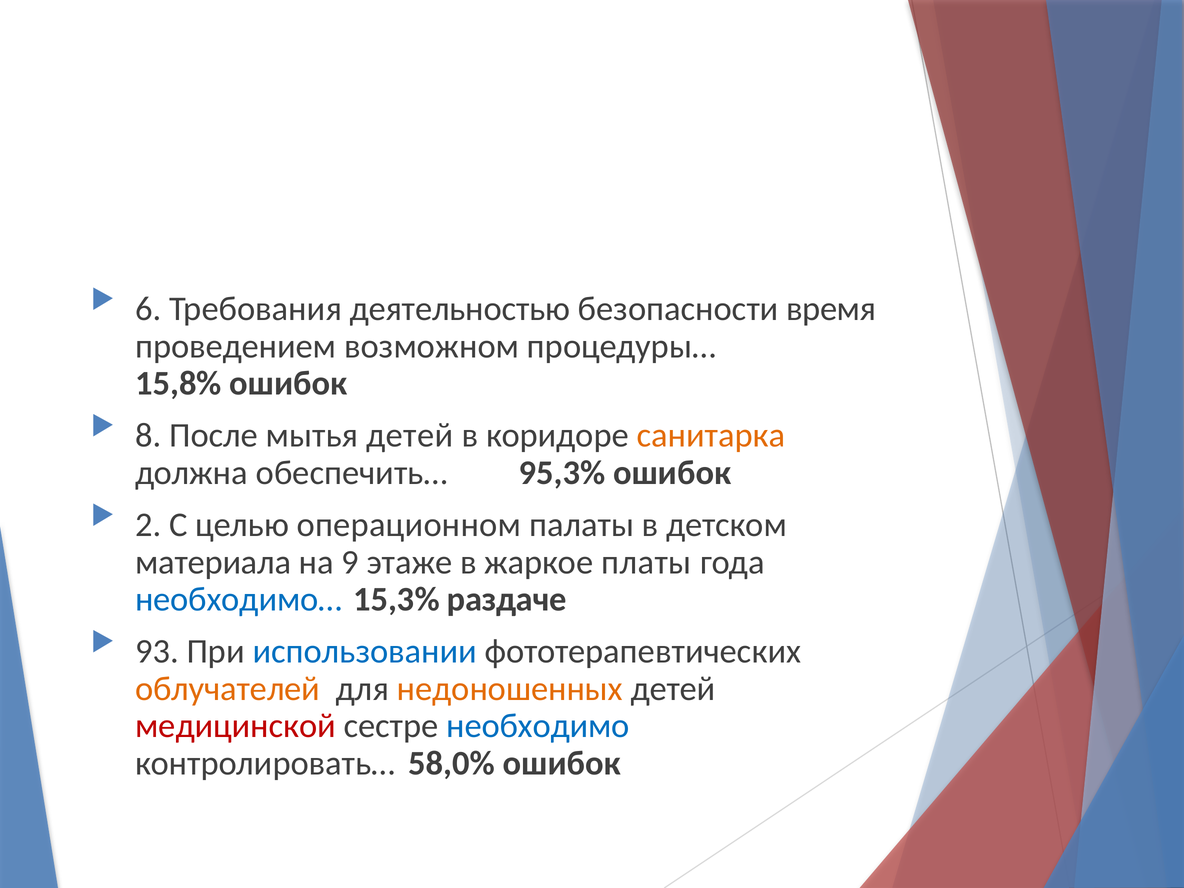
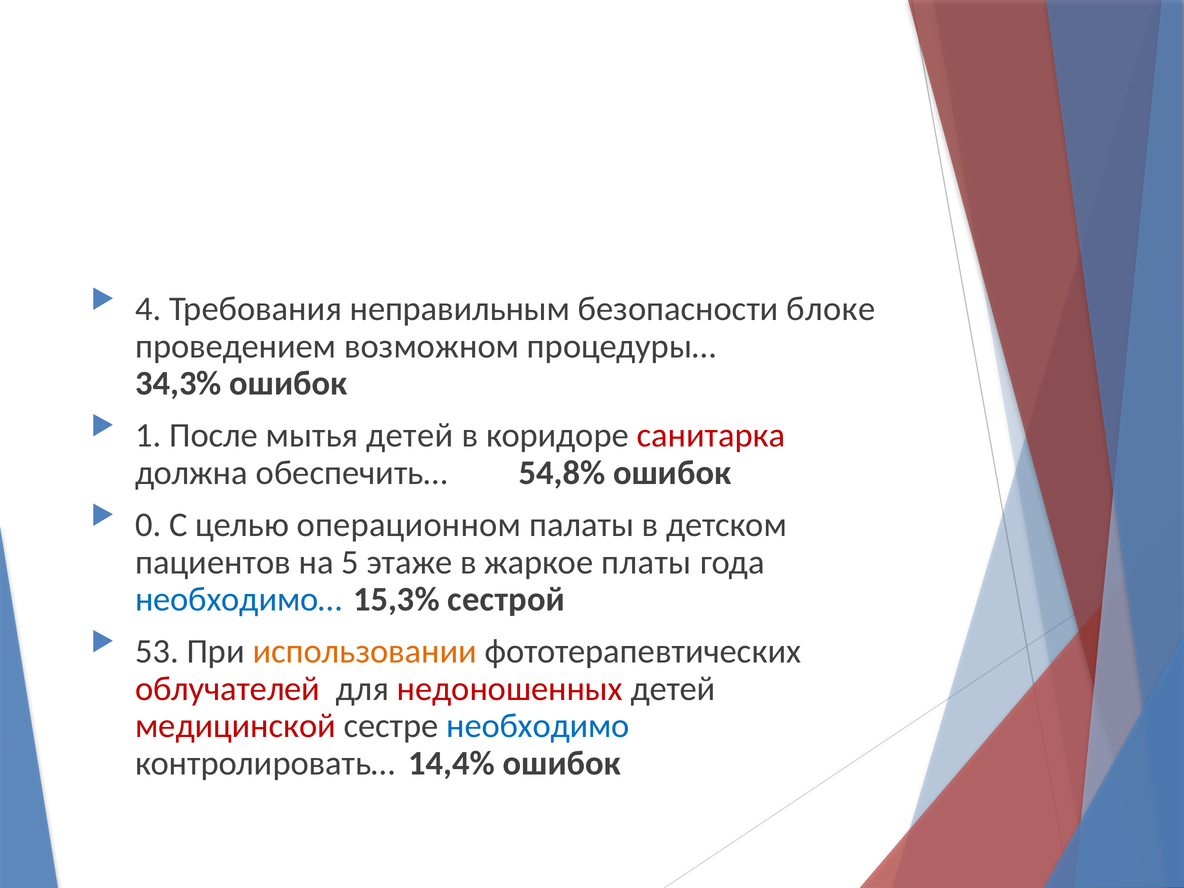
6: 6 -> 4
деятельностью: деятельностью -> неправильным
время: время -> блоке
15,8%: 15,8% -> 34,3%
8: 8 -> 1
санитарка colour: orange -> red
95,3%: 95,3% -> 54,8%
2: 2 -> 0
материала: материала -> пациентов
9: 9 -> 5
раздаче: раздаче -> сестрой
93: 93 -> 53
использовании colour: blue -> orange
облучателей colour: orange -> red
недоношенных colour: orange -> red
58,0%: 58,0% -> 14,4%
